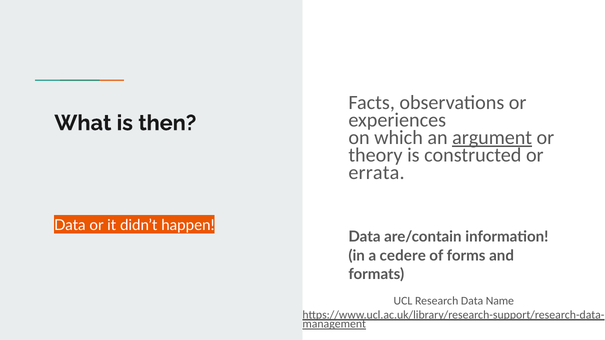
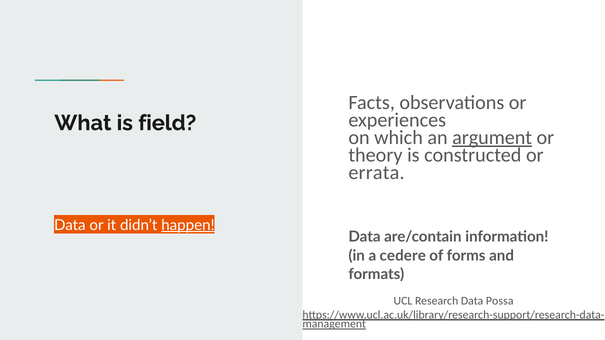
then: then -> field
happen underline: none -> present
Name: Name -> Possa
